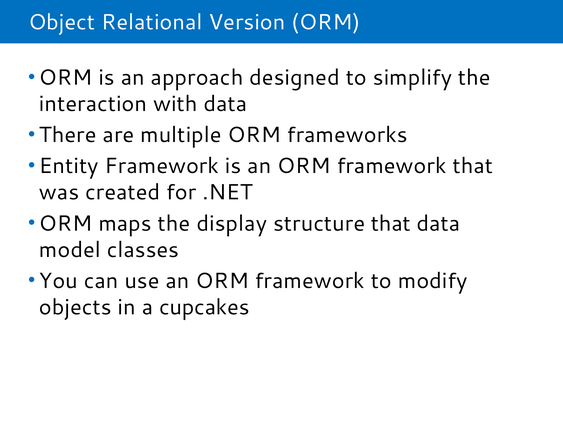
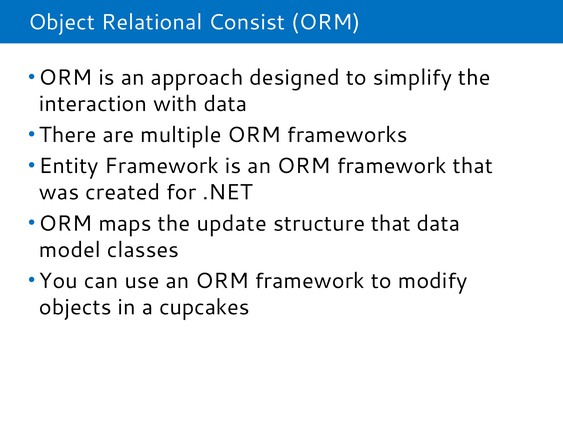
Version: Version -> Consist
display: display -> update
